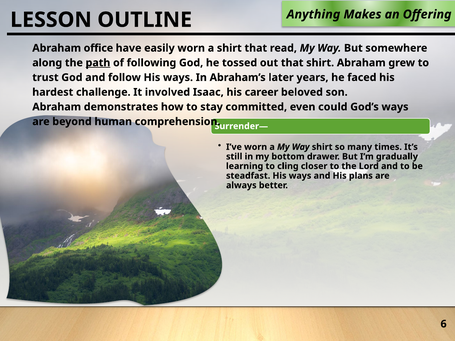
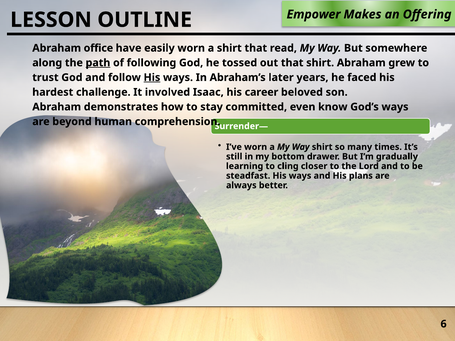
Anything: Anything -> Empower
His at (152, 78) underline: none -> present
could: could -> know
